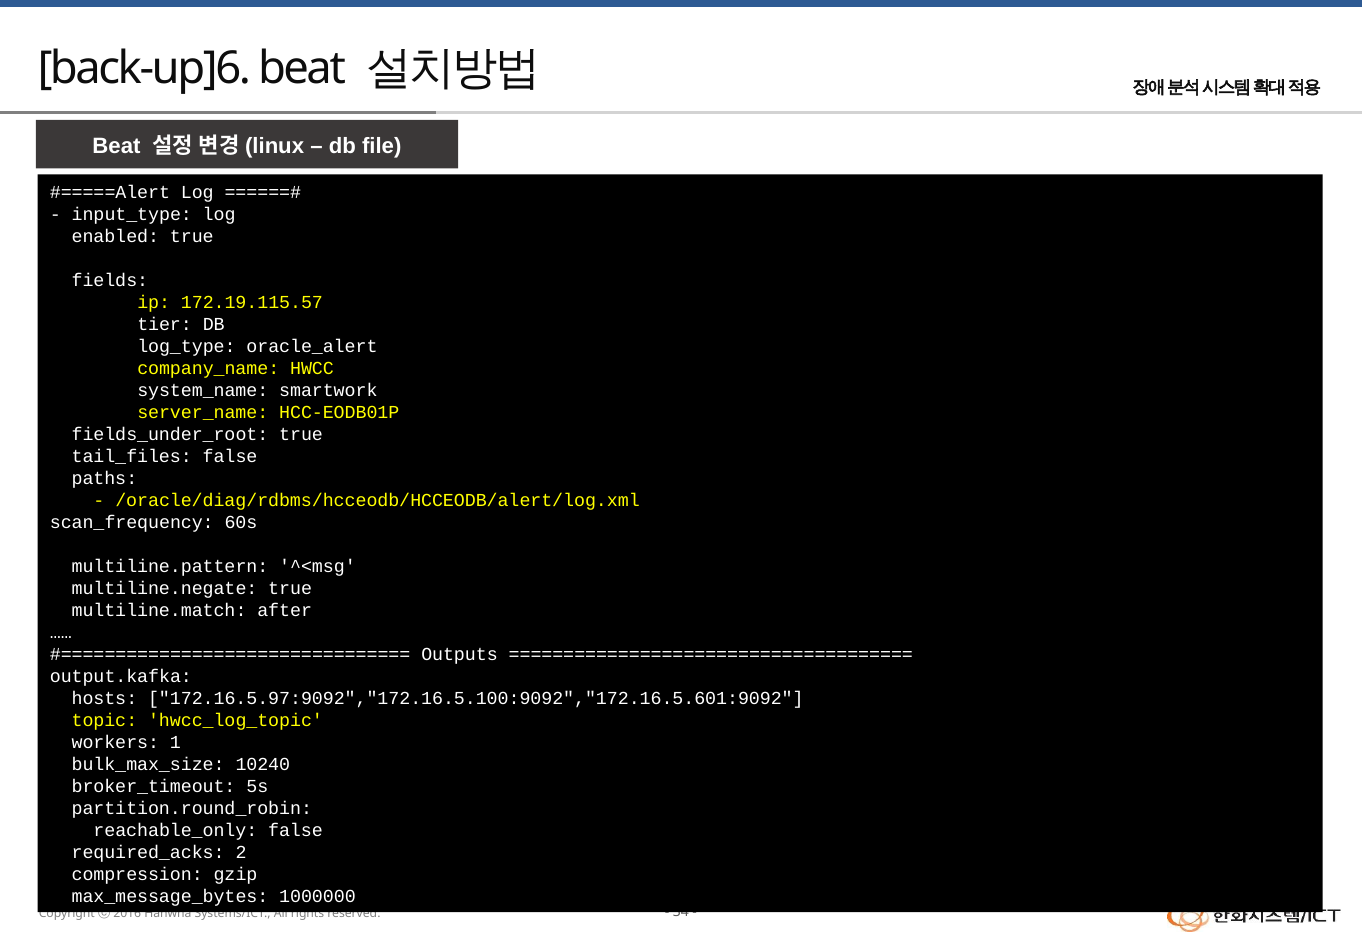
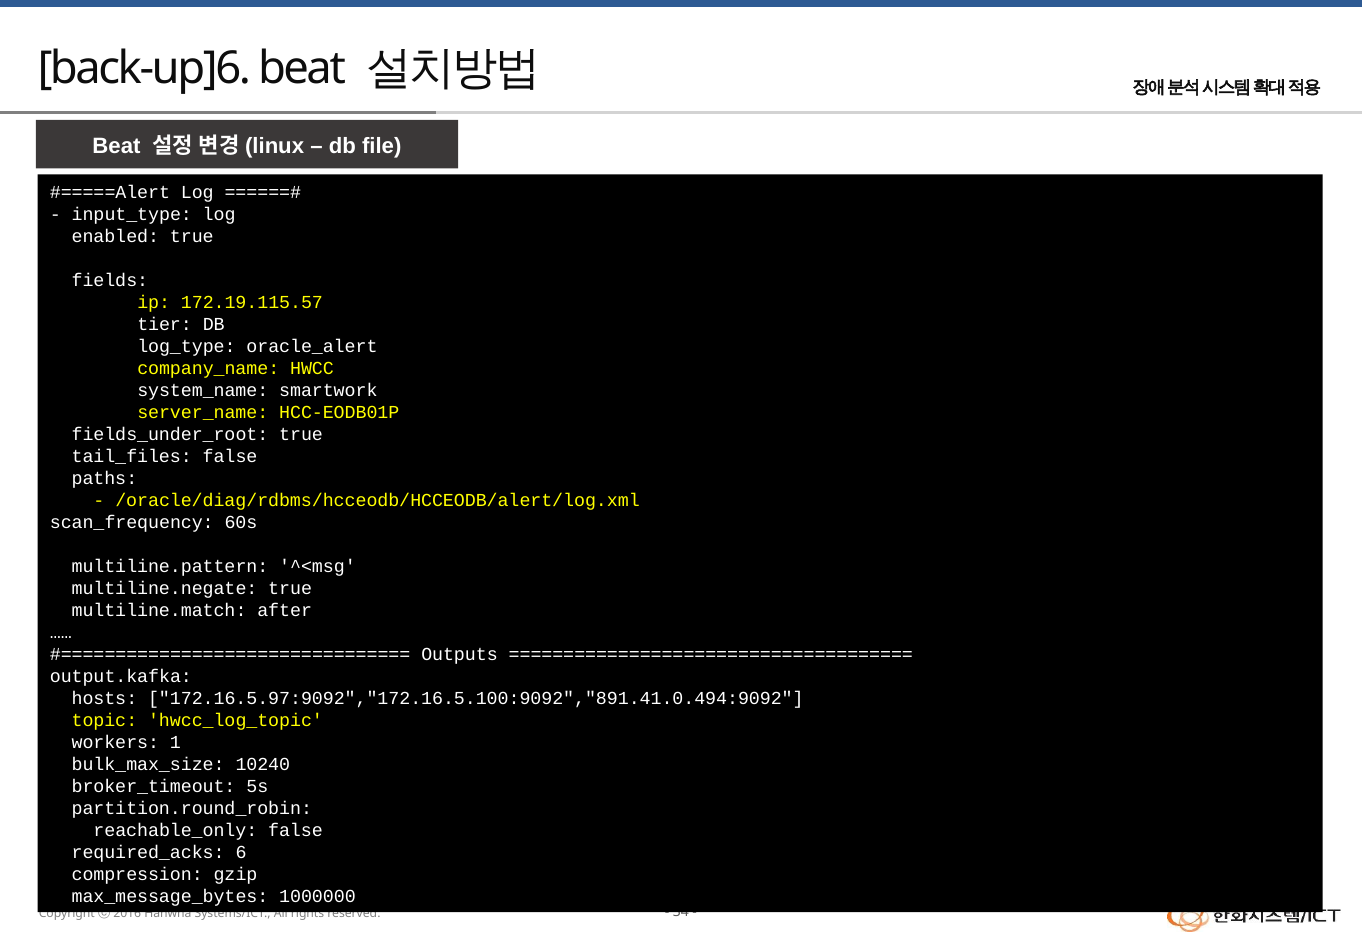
172.16.5.97:9092","172.16.5.100:9092","172.16.5.601:9092: 172.16.5.97:9092","172.16.5.100:9092","172.16.5.601:9092 -> 172.16.5.97:9092","172.16.5.100:9092","891.41.0.494:9092
2: 2 -> 6
